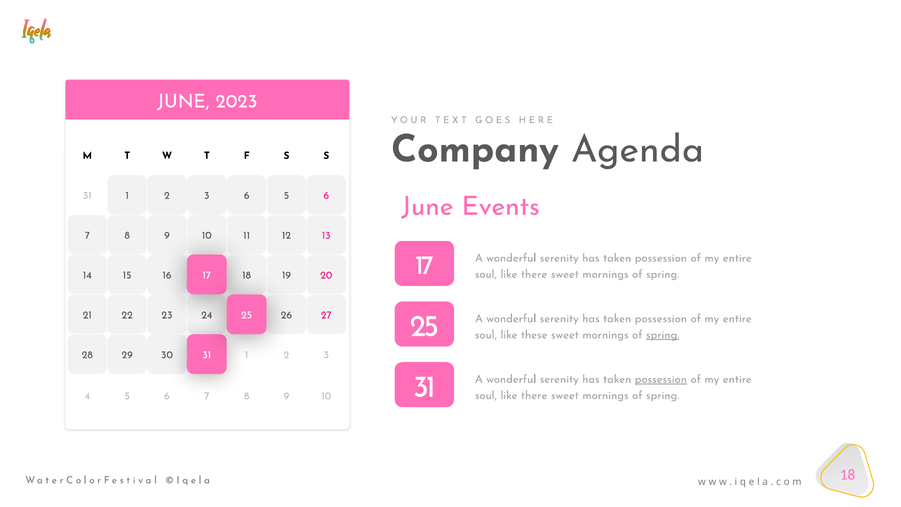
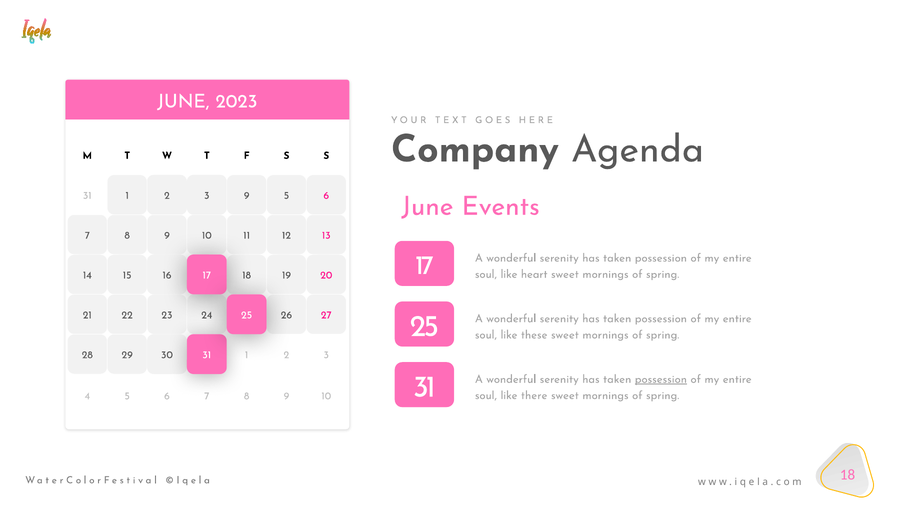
2 6: 6 -> 9
there at (534, 274): there -> heart
spring at (663, 335) underline: present -> none
